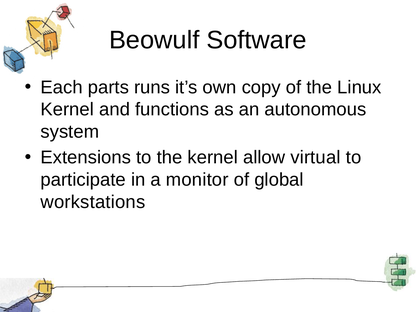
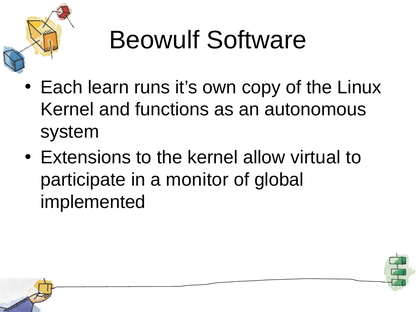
parts: parts -> learn
workstations: workstations -> implemented
